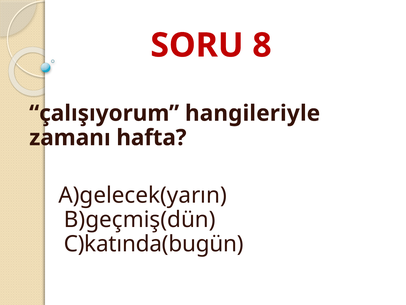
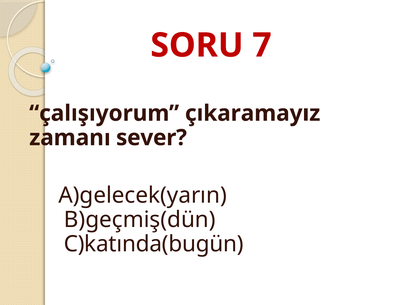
8: 8 -> 7
hangileriyle: hangileriyle -> çıkaramayız
hafta: hafta -> sever
